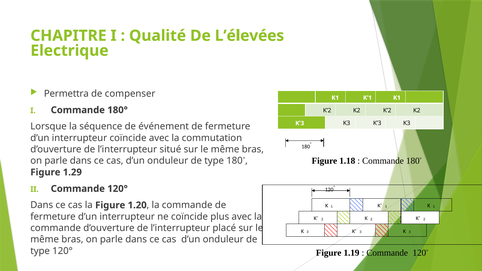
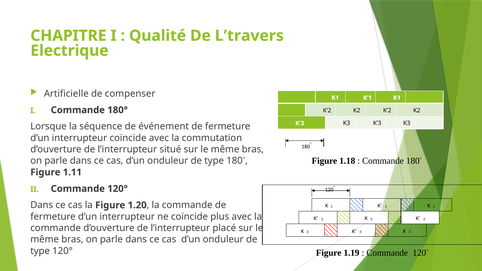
L’élevées: L’élevées -> L’travers
Permettra: Permettra -> Artificielle
1.29: 1.29 -> 1.11
